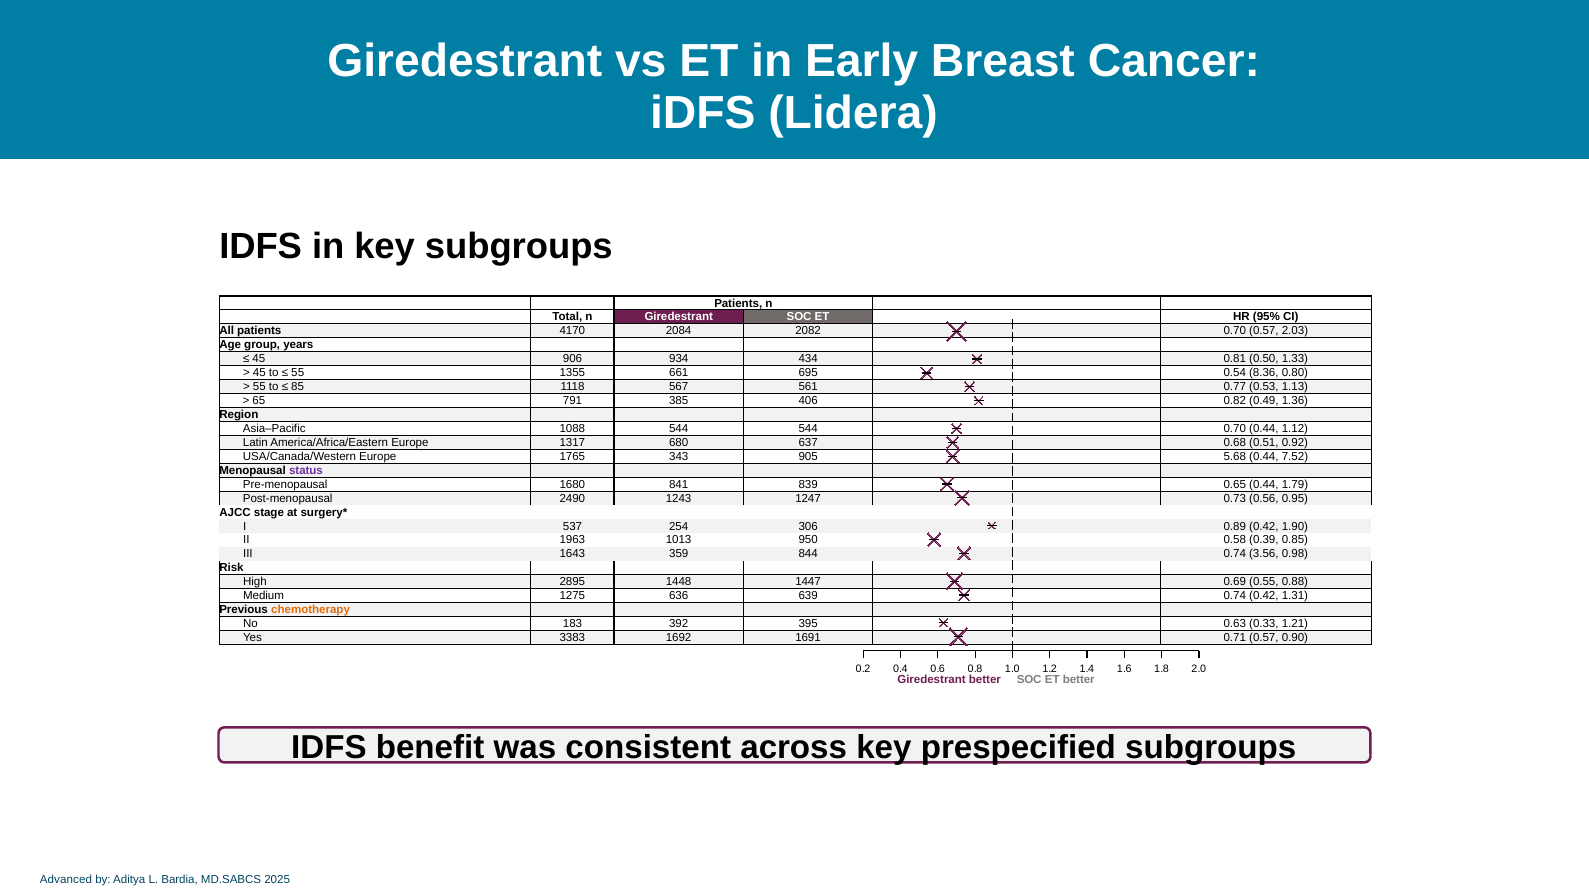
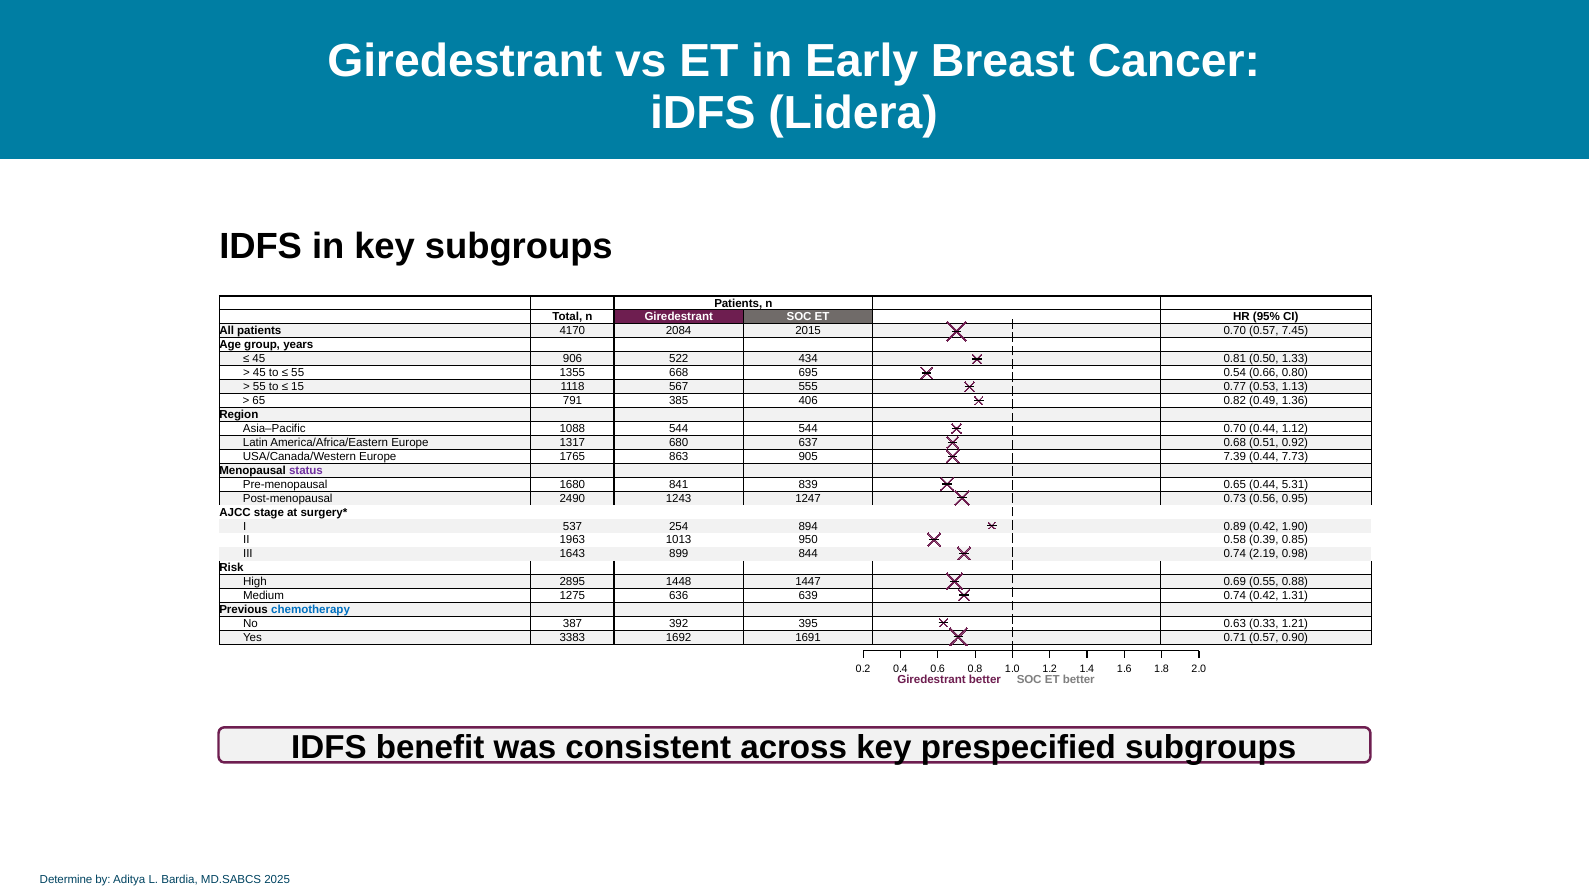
2082: 2082 -> 2015
2.03: 2.03 -> 7.45
934: 934 -> 522
661: 661 -> 668
8.36: 8.36 -> 0.66
85: 85 -> 15
561: 561 -> 555
343: 343 -> 863
5.68: 5.68 -> 7.39
7.52: 7.52 -> 7.73
1.79: 1.79 -> 5.31
306: 306 -> 894
359: 359 -> 899
3.56: 3.56 -> 2.19
chemotherapy colour: orange -> blue
183: 183 -> 387
Advanced: Advanced -> Determine
